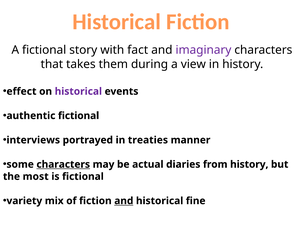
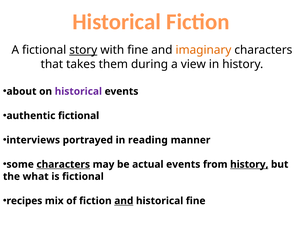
story underline: none -> present
with fact: fact -> fine
imaginary colour: purple -> orange
effect: effect -> about
treaties: treaties -> reading
actual diaries: diaries -> events
history at (249, 164) underline: none -> present
most: most -> what
variety: variety -> recipes
